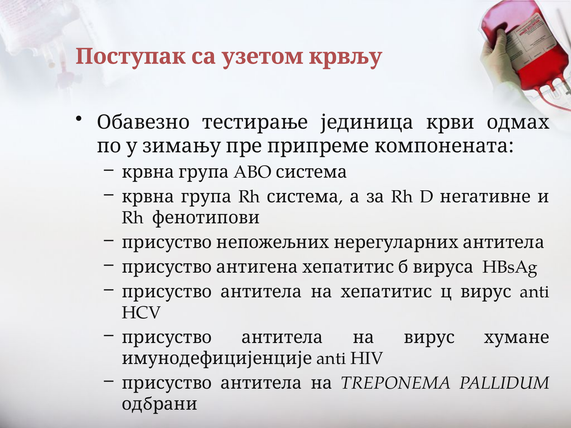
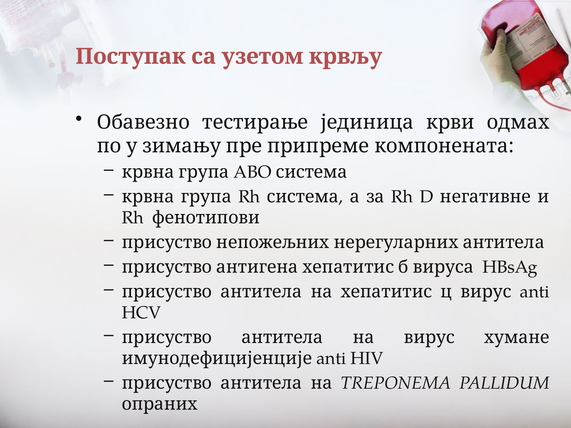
одбрани: одбрани -> опраних
